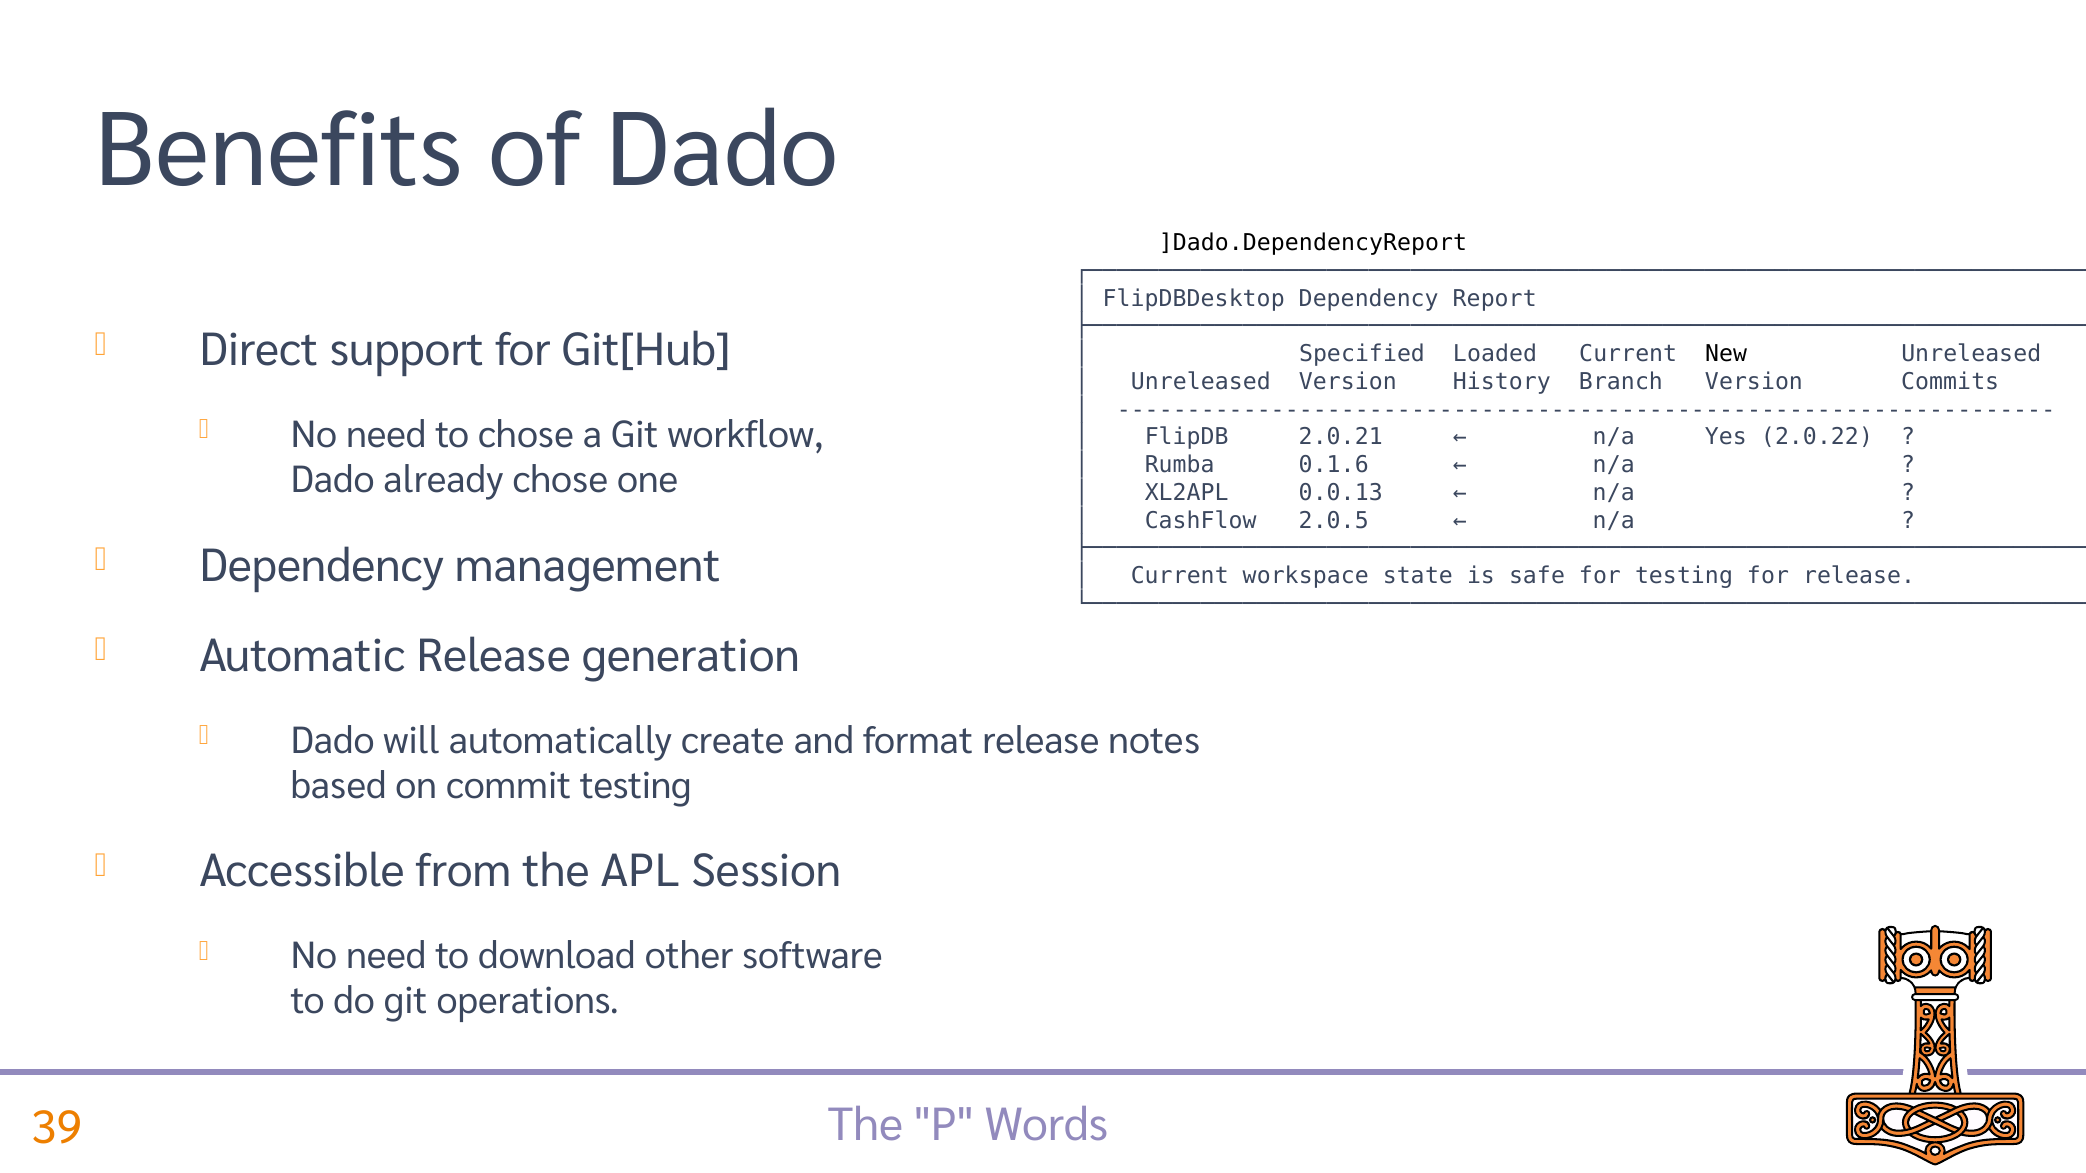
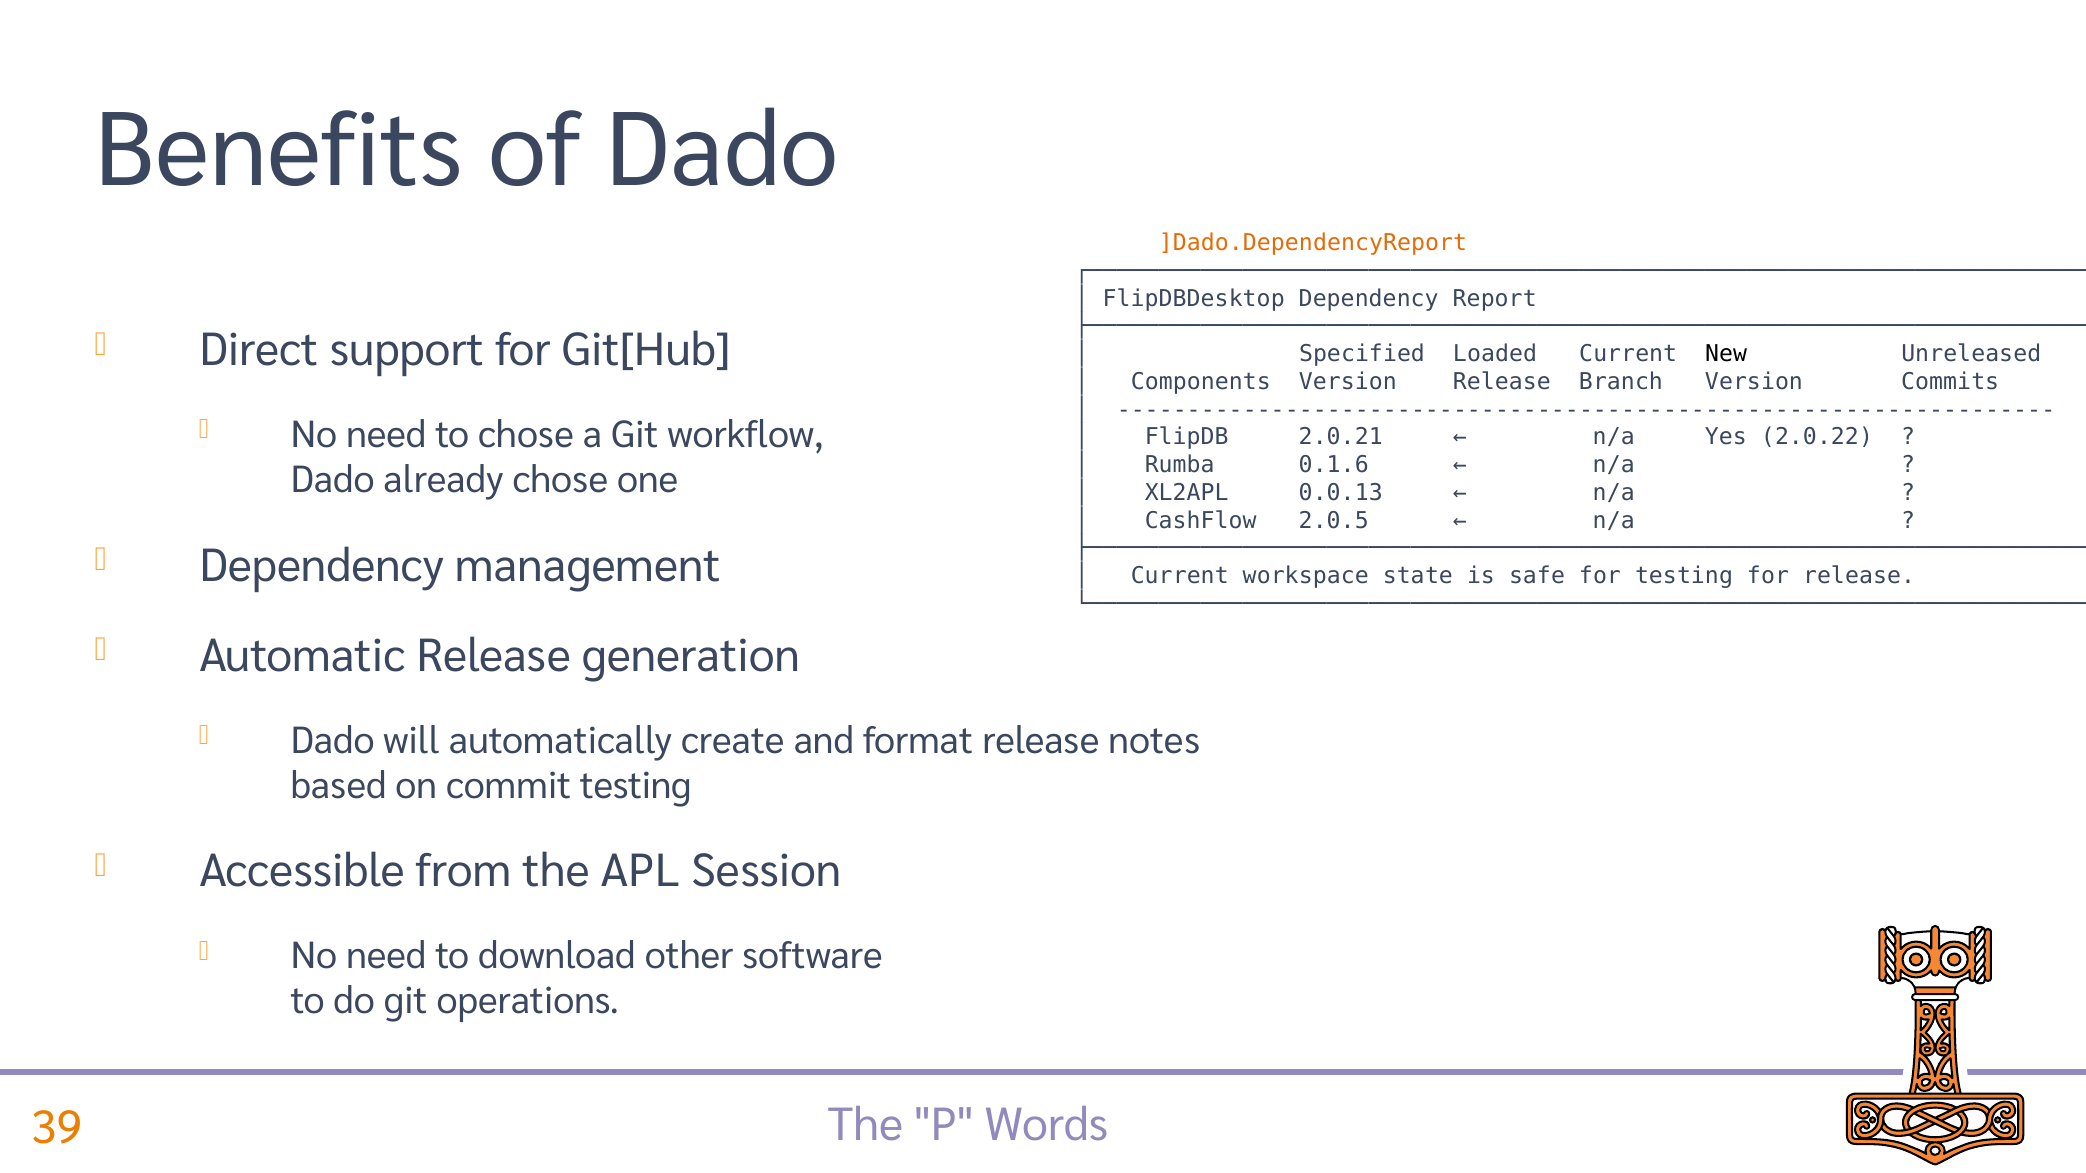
]Dado.DependencyReport colour: black -> orange
Unreleased at (1201, 382): Unreleased -> Components
Version History: History -> Release
